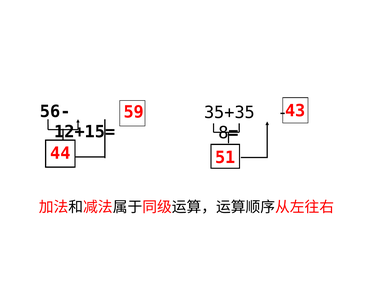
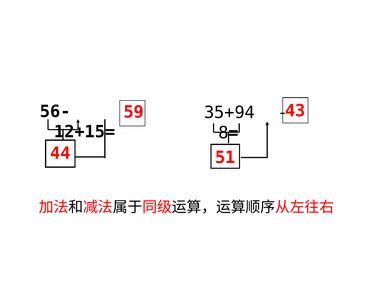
35+35: 35+35 -> 35+94
